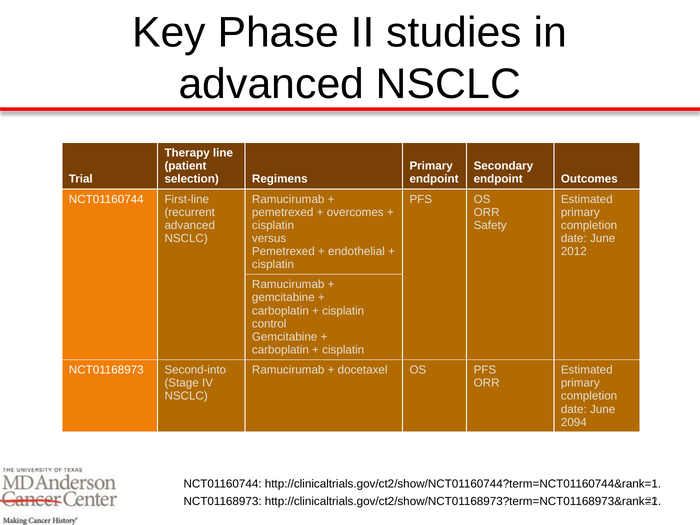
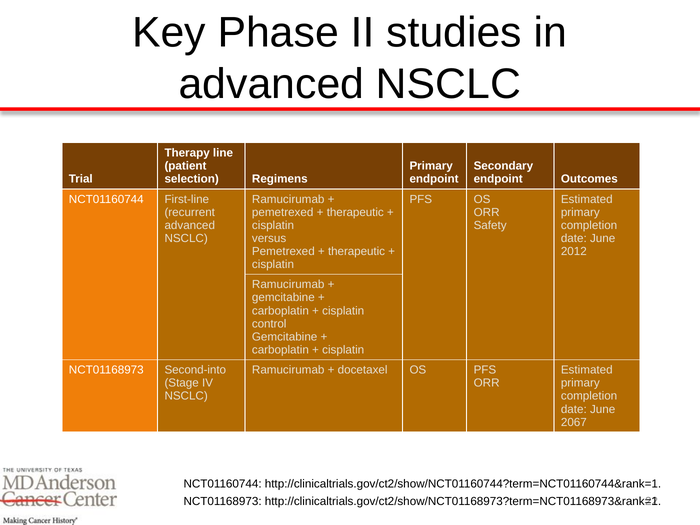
overcomes at (355, 212): overcomes -> therapeutic
endothelial at (356, 251): endothelial -> therapeutic
2094: 2094 -> 2067
